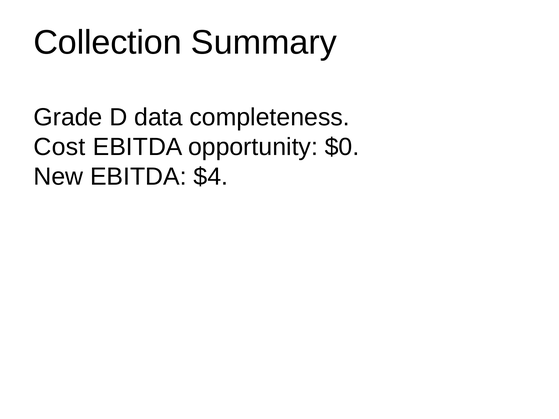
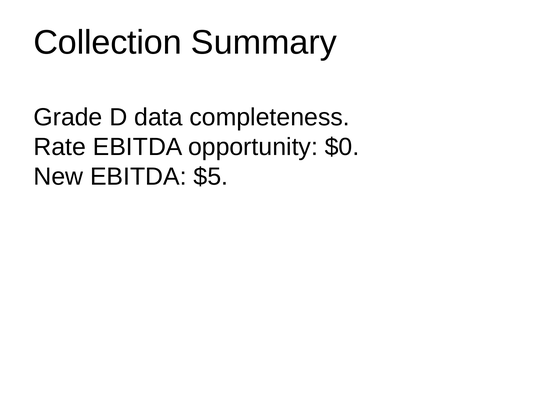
Cost: Cost -> Rate
$4: $4 -> $5
